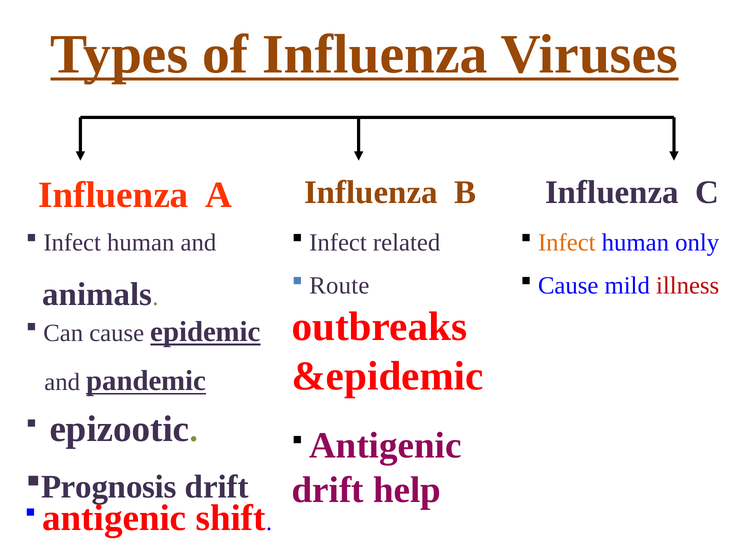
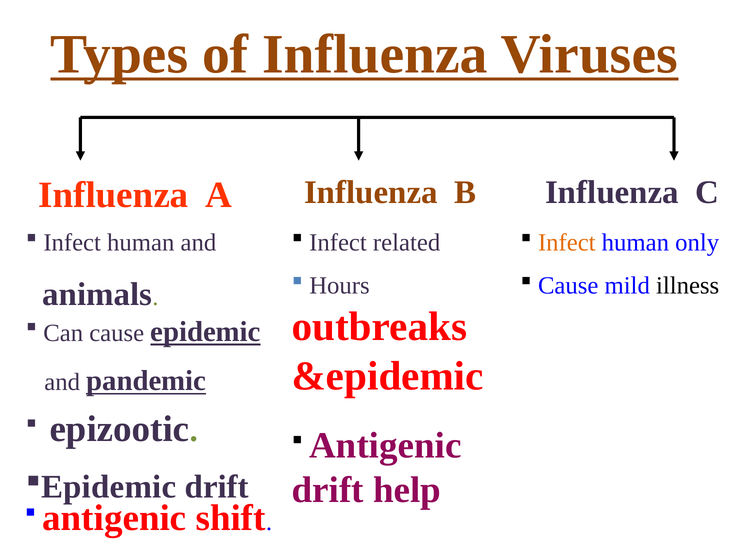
Route: Route -> Hours
illness colour: red -> black
Prognosis at (109, 488): Prognosis -> Epidemic
